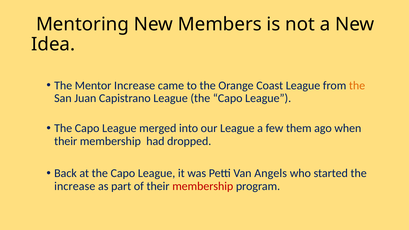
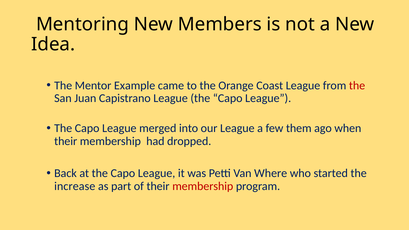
Mentor Increase: Increase -> Example
the at (357, 86) colour: orange -> red
Angels: Angels -> Where
